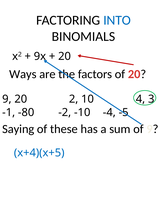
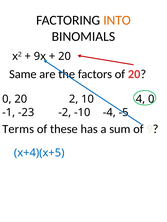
INTO colour: blue -> orange
Ways: Ways -> Same
9 at (7, 99): 9 -> 0
3 at (151, 99): 3 -> 0
-80: -80 -> -23
Saying: Saying -> Terms
